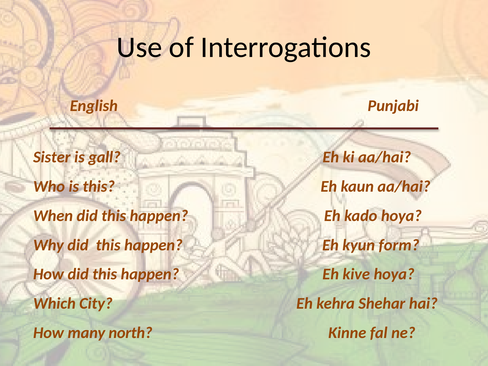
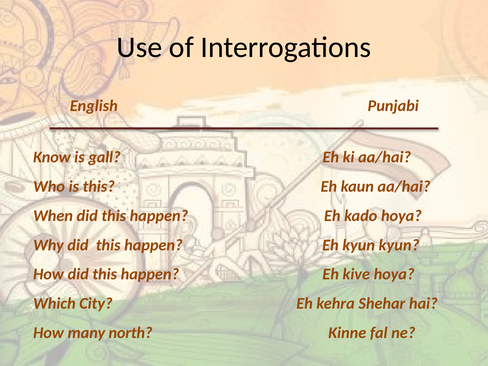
Sister: Sister -> Know
kyun form: form -> kyun
